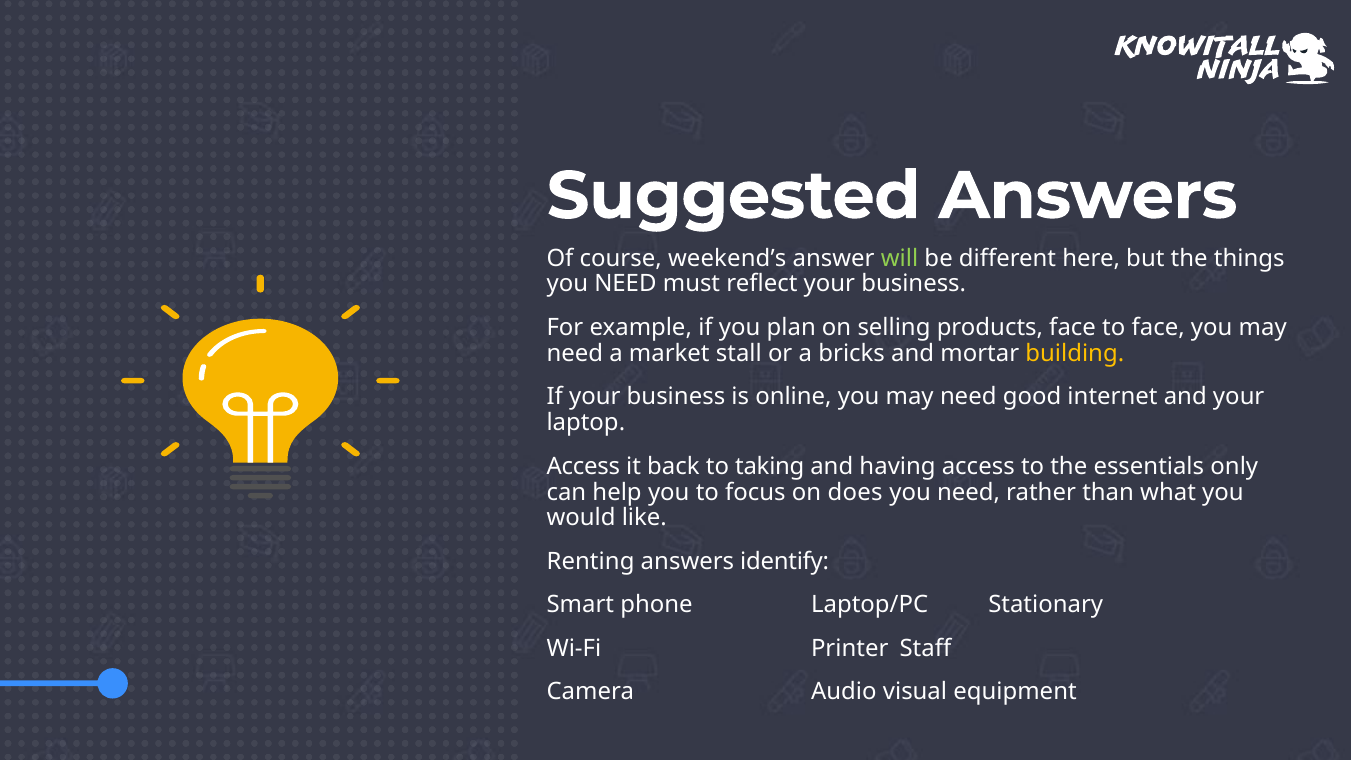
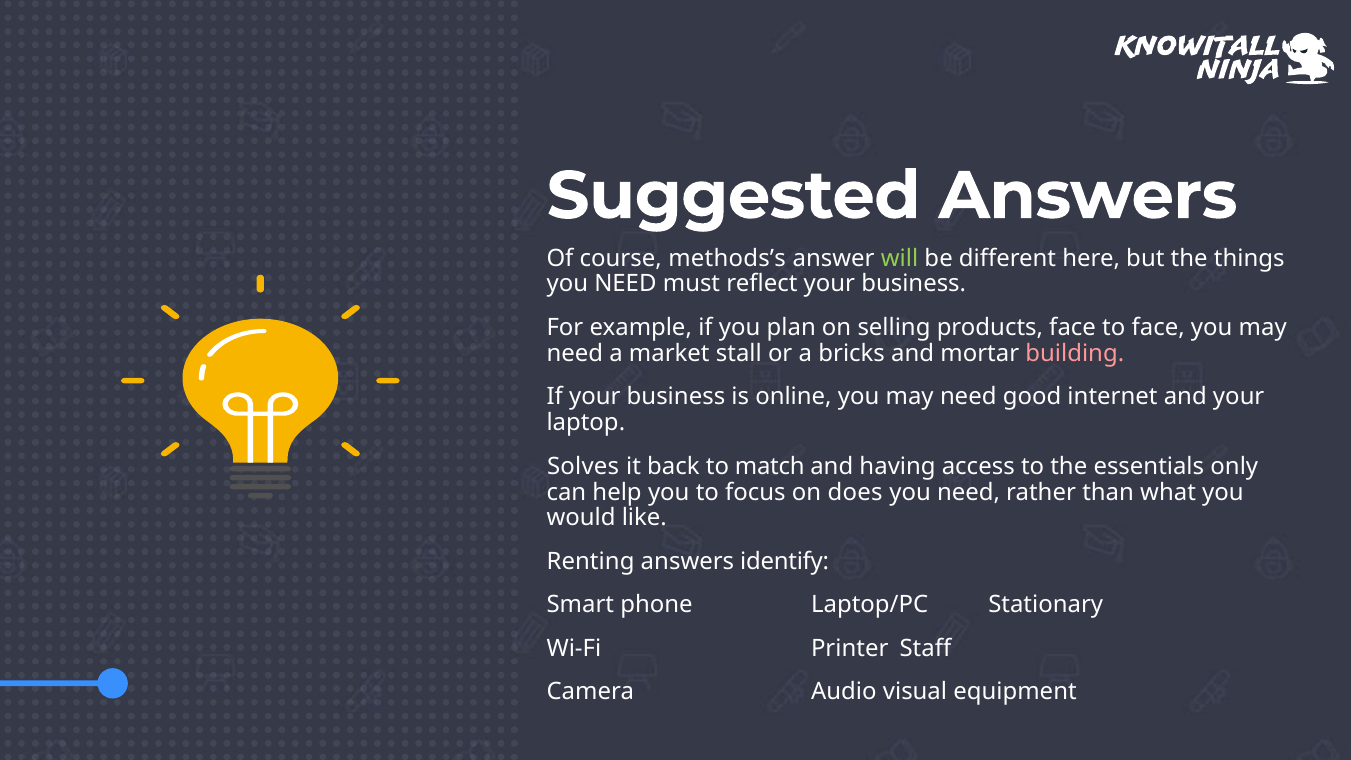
weekend’s: weekend’s -> methods’s
building colour: yellow -> pink
Access at (583, 466): Access -> Solves
taking: taking -> match
